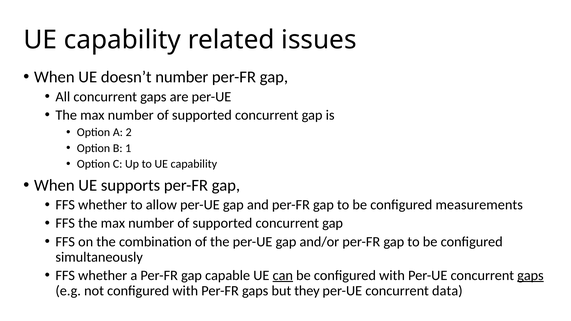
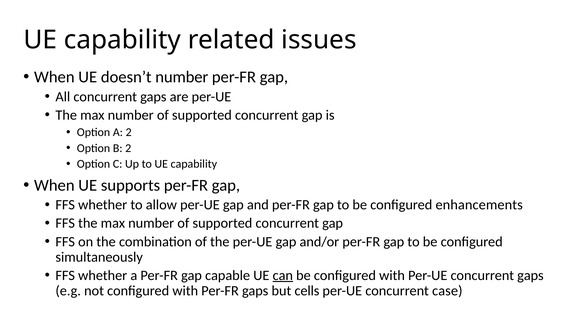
B 1: 1 -> 2
measurements: measurements -> enhancements
gaps at (530, 276) underline: present -> none
they: they -> cells
data: data -> case
